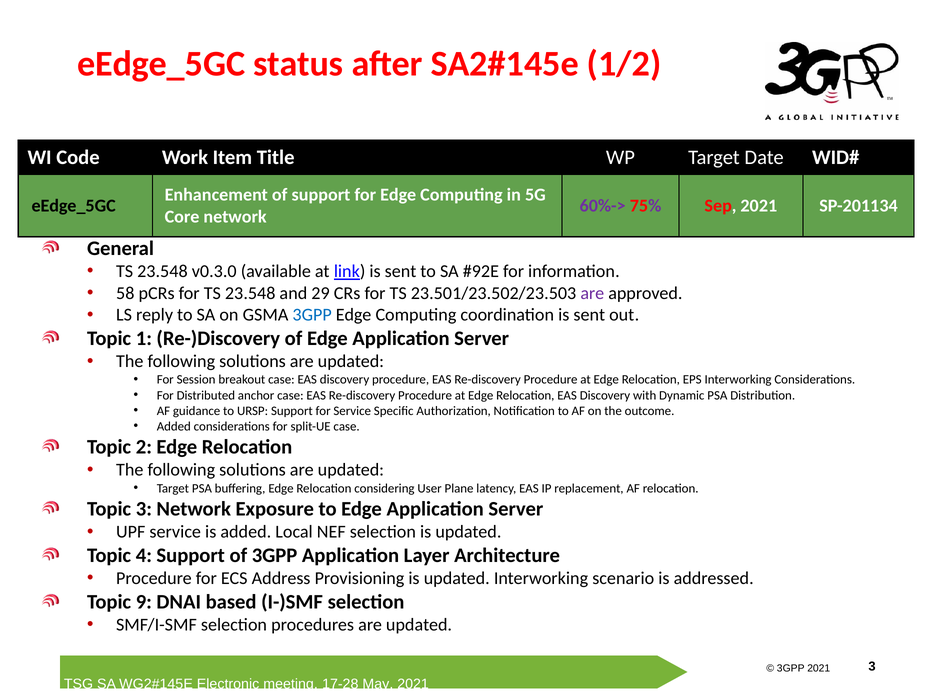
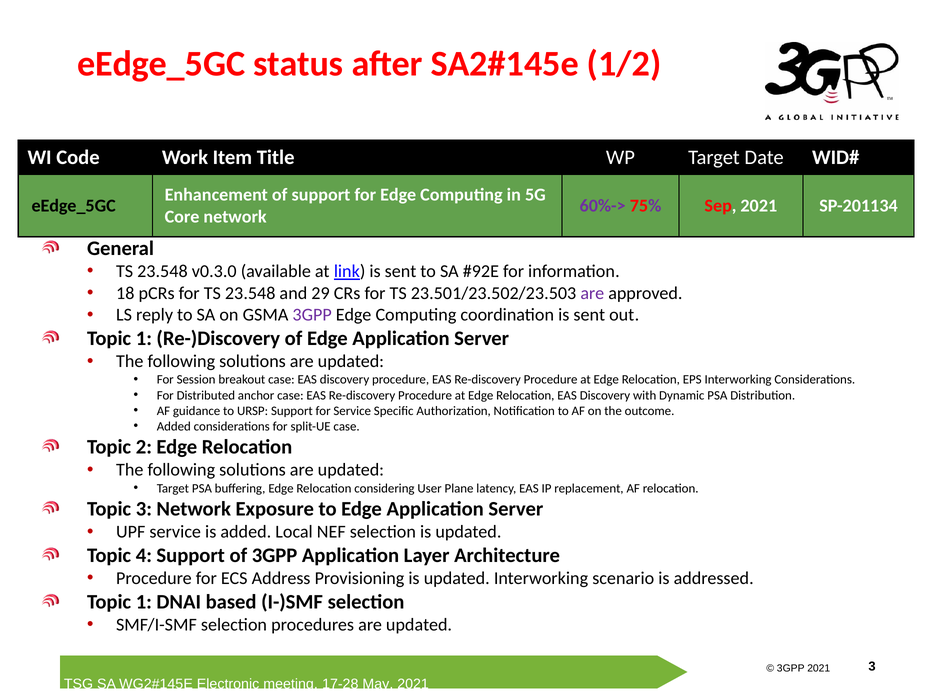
58: 58 -> 18
3GPP at (312, 315) colour: blue -> purple
9 at (144, 602): 9 -> 1
